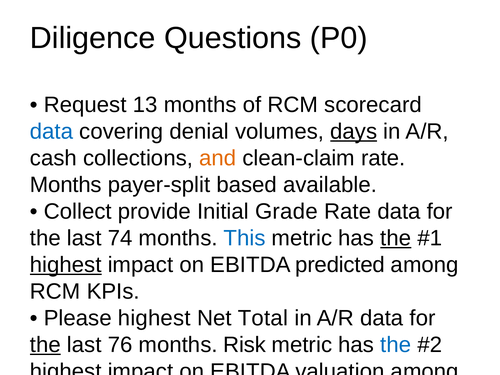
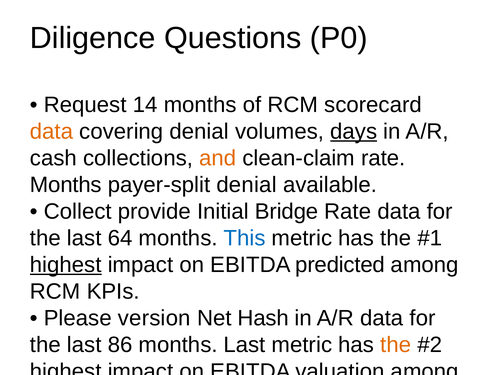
13: 13 -> 14
data at (52, 132) colour: blue -> orange
payer-split based: based -> denial
Grade: Grade -> Bridge
74: 74 -> 64
the at (396, 238) underline: present -> none
Please highest: highest -> version
Total: Total -> Hash
the at (45, 345) underline: present -> none
76: 76 -> 86
months Risk: Risk -> Last
the at (396, 345) colour: blue -> orange
